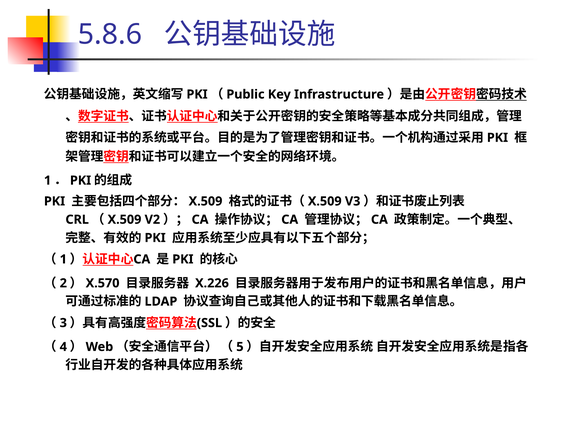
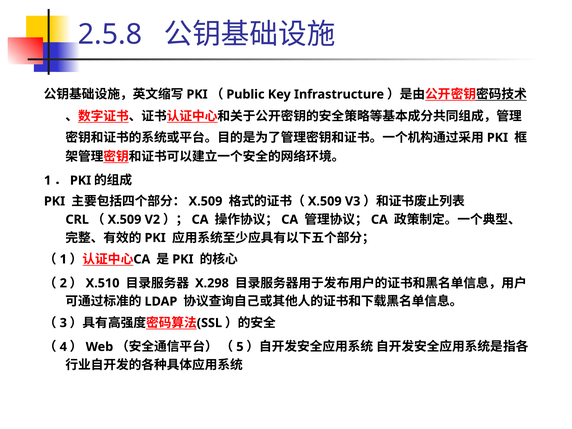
5.8.6: 5.8.6 -> 2.5.8
X.570: X.570 -> X.510
X.226: X.226 -> X.298
